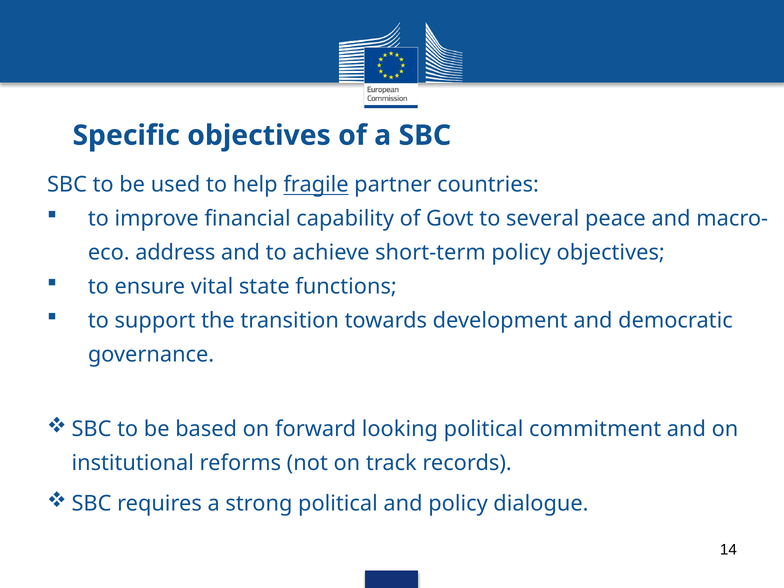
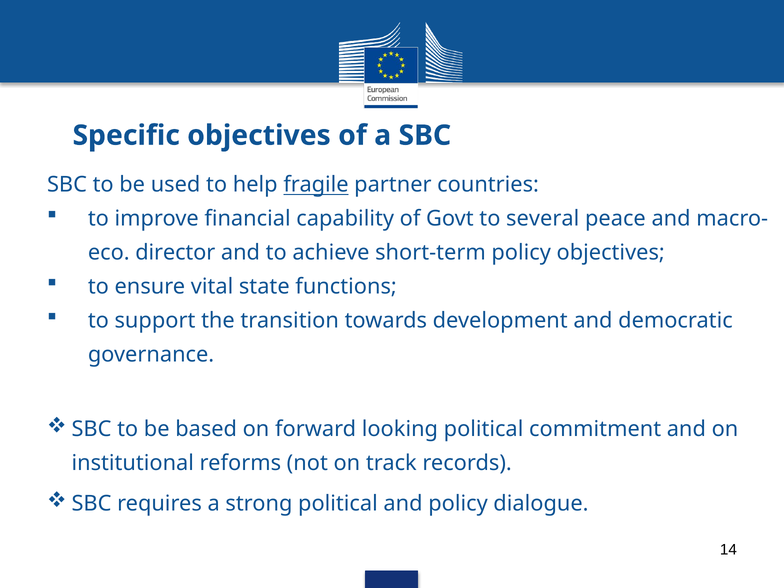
address: address -> director
